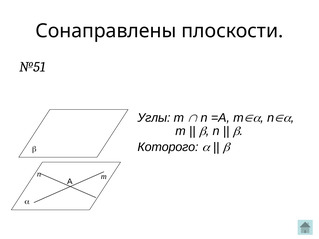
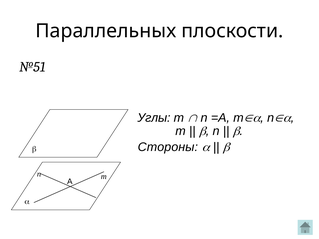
Сонаправлены: Сонаправлены -> Параллельных
Которого: Которого -> Стороны
